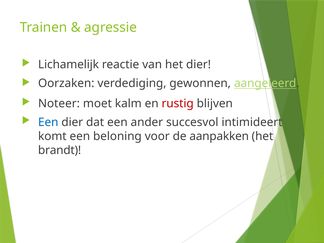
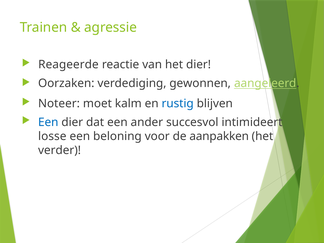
Lichamelijk: Lichamelijk -> Reageerde
rustig colour: red -> blue
komt: komt -> losse
brandt: brandt -> verder
